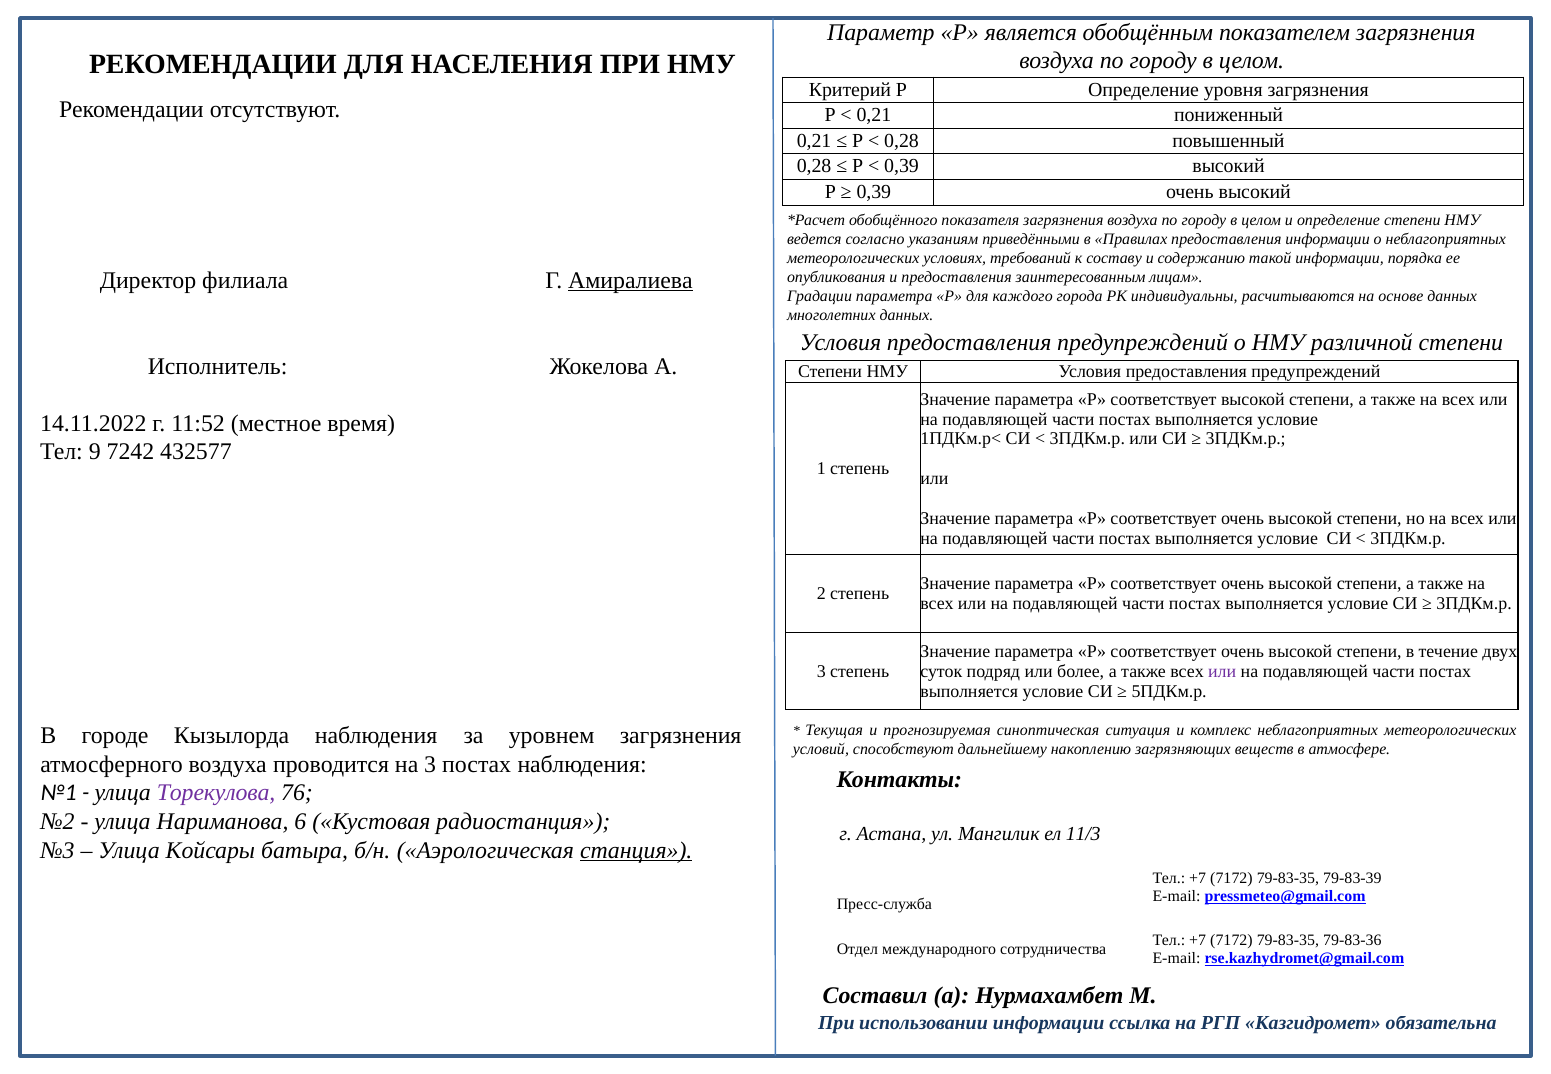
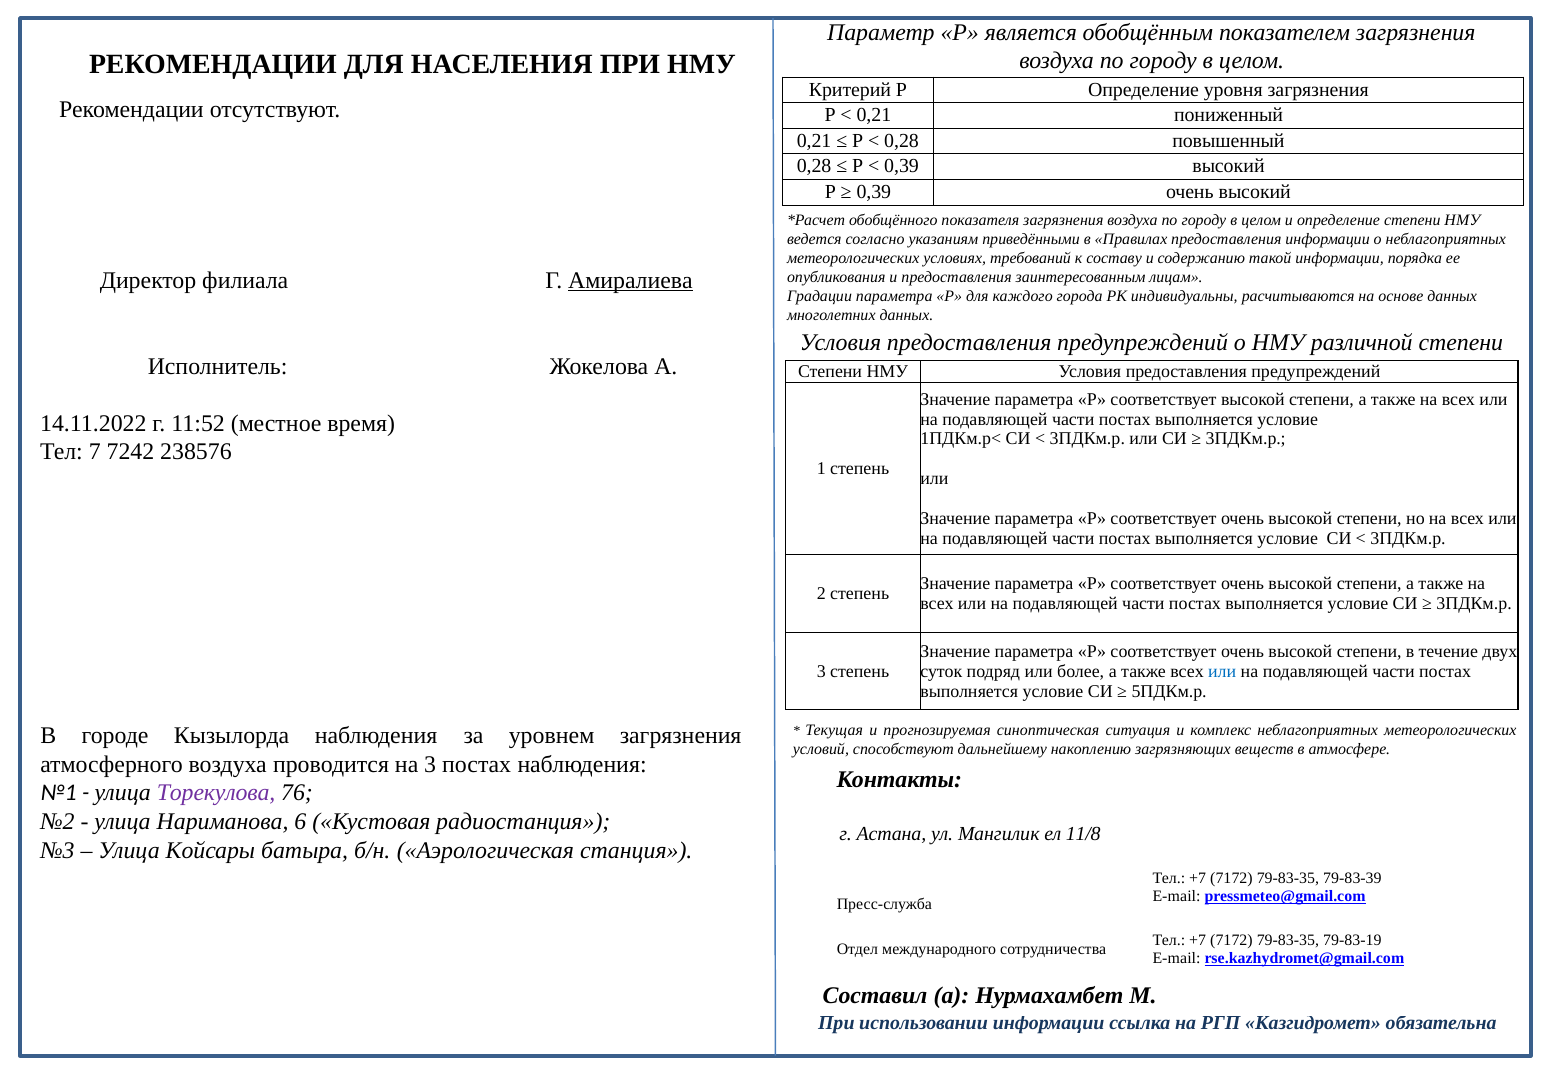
9: 9 -> 7
432577: 432577 -> 238576
или at (1222, 671) colour: purple -> blue
11/3: 11/3 -> 11/8
станция underline: present -> none
79-83-36: 79-83-36 -> 79-83-19
